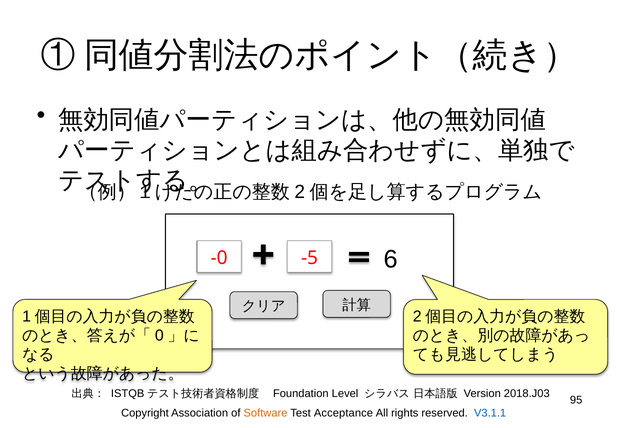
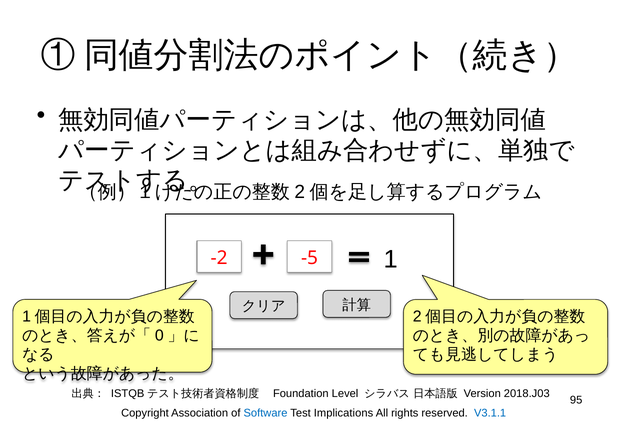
6: 6 -> 1
-0: -0 -> -2
Software colour: orange -> blue
Acceptance: Acceptance -> Implications
